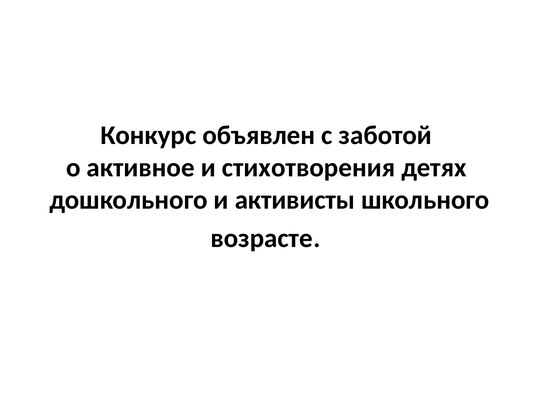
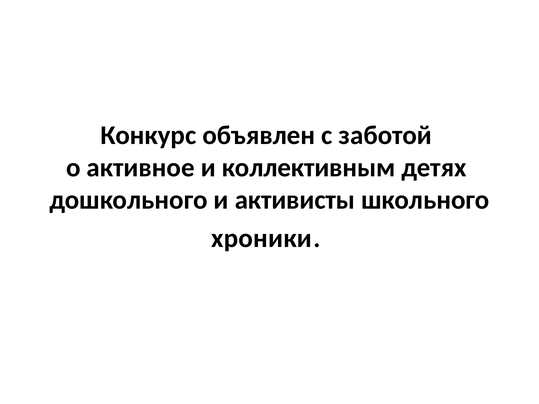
стихотворения: стихотворения -> коллективным
возрасте: возрасте -> хроники
